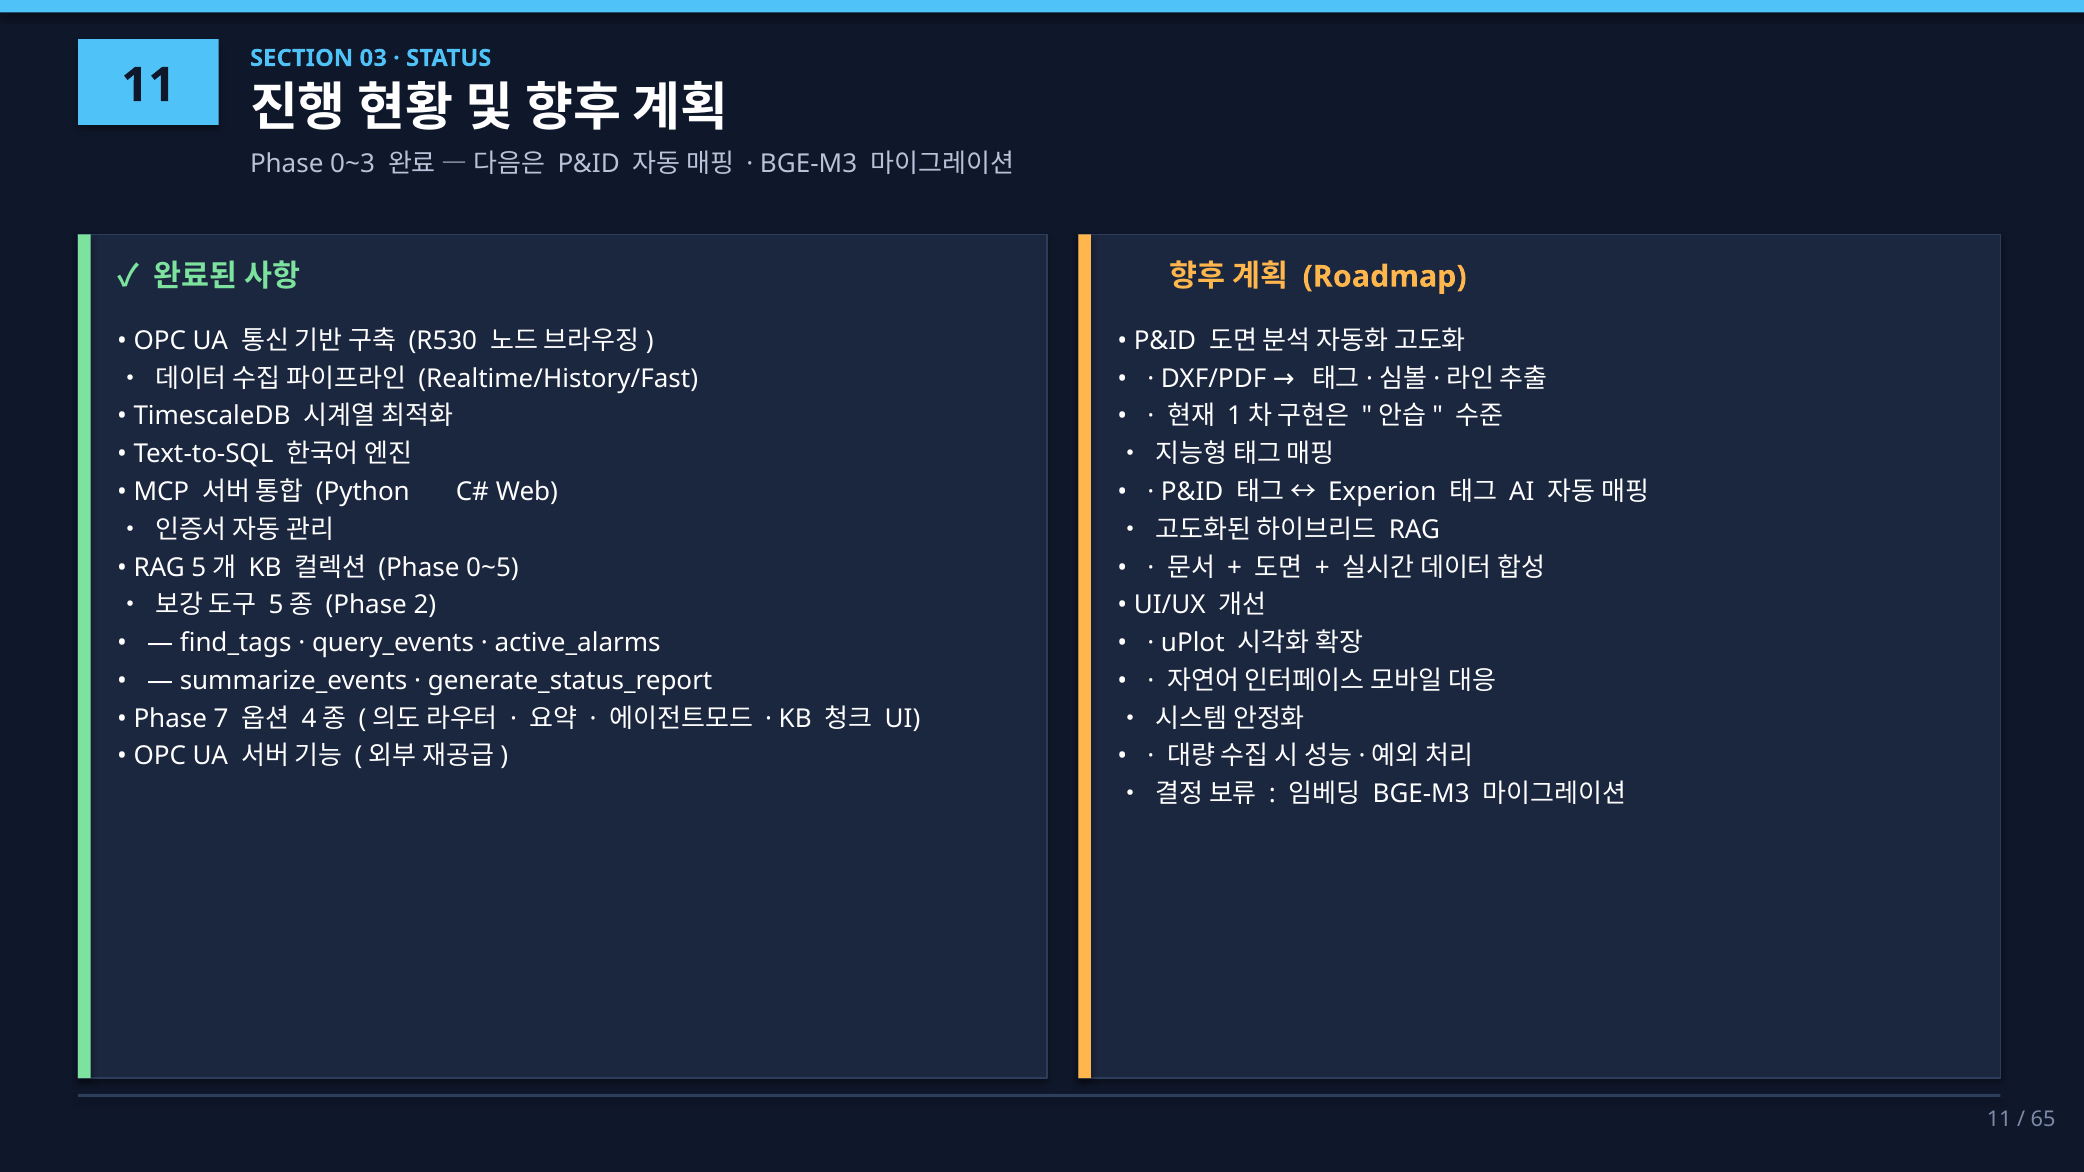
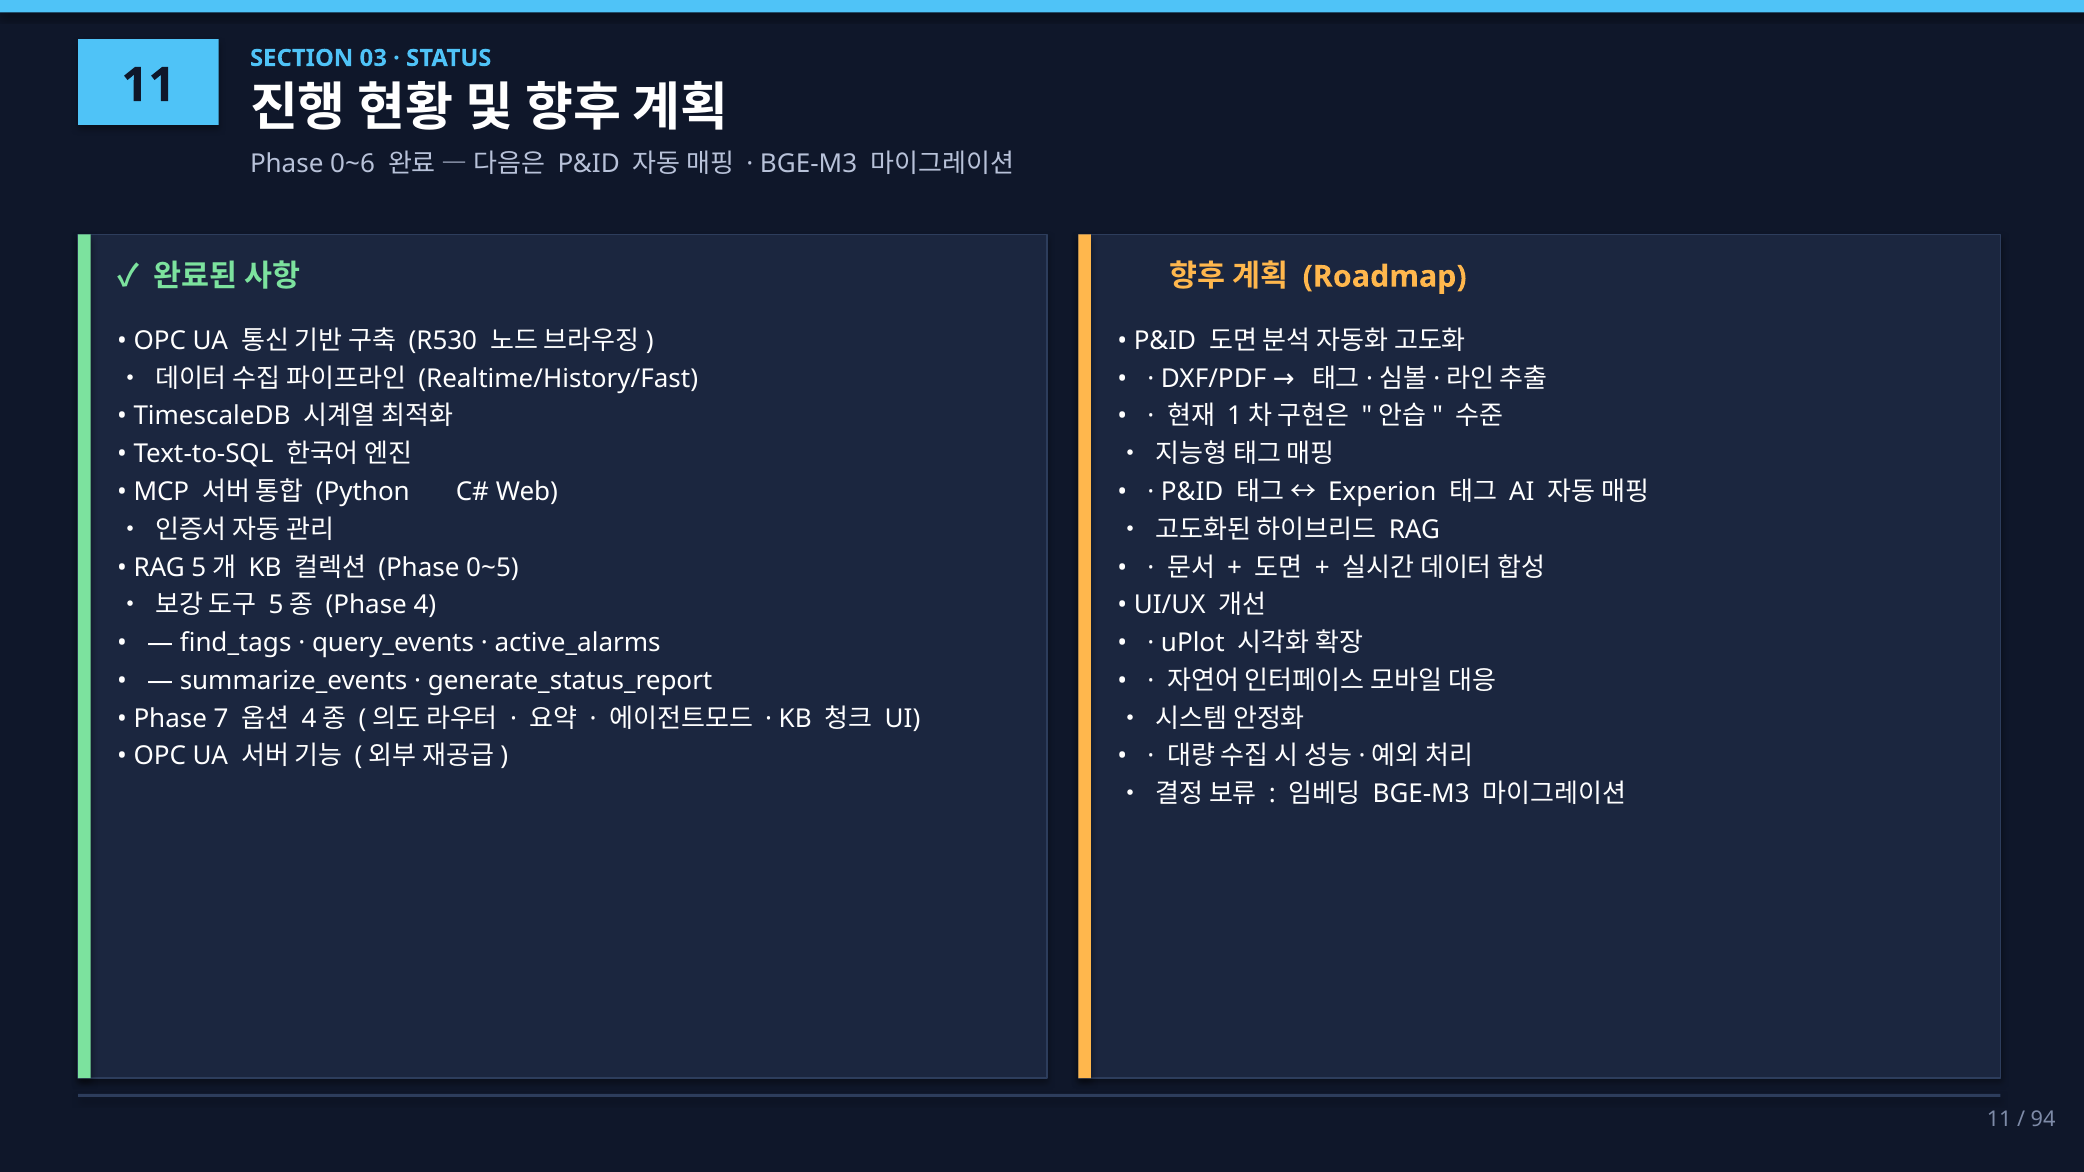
0~3: 0~3 -> 0~6
2: 2 -> 4
65: 65 -> 94
